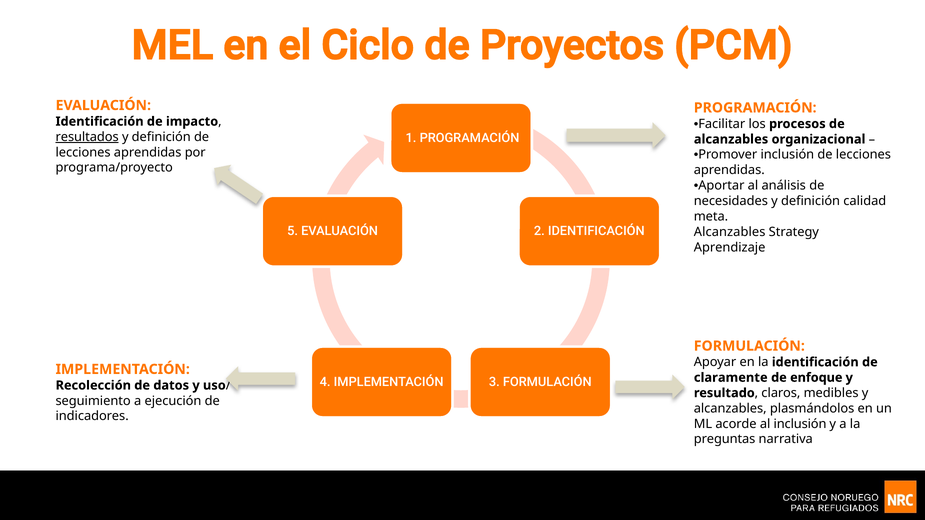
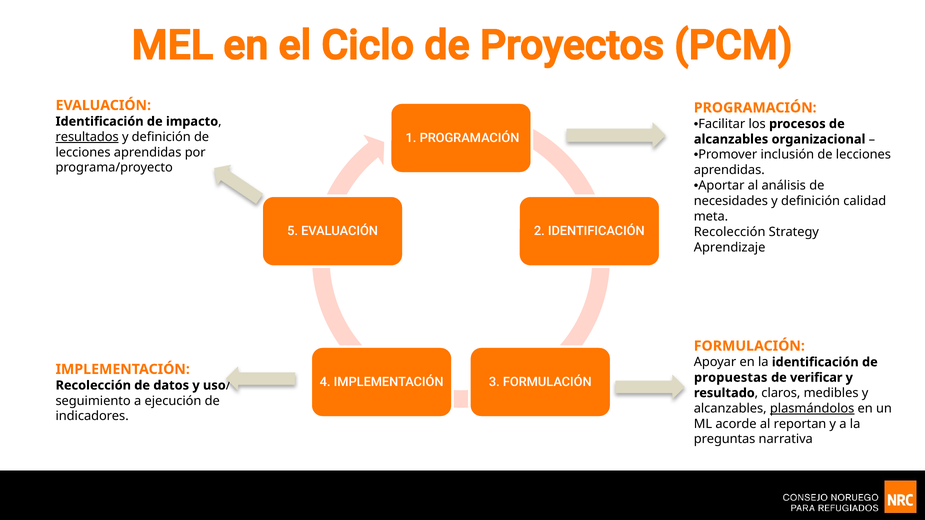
Alcanzables at (730, 232): Alcanzables -> Recolección
claramente: claramente -> propuestas
enfoque: enfoque -> verificar
plasmándolos underline: none -> present
al inclusión: inclusión -> reportan
